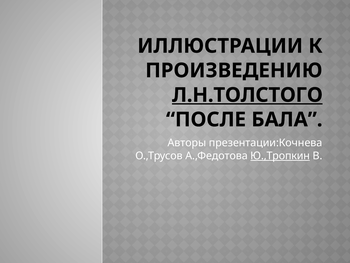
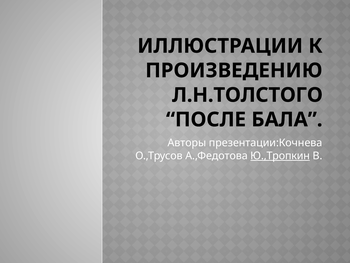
Л.Н.ТОЛСТОГО underline: present -> none
